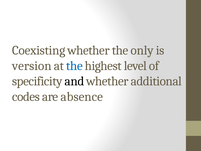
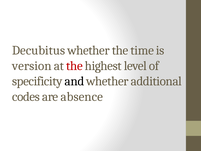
Coexisting: Coexisting -> Decubitus
only: only -> time
the at (74, 66) colour: blue -> red
